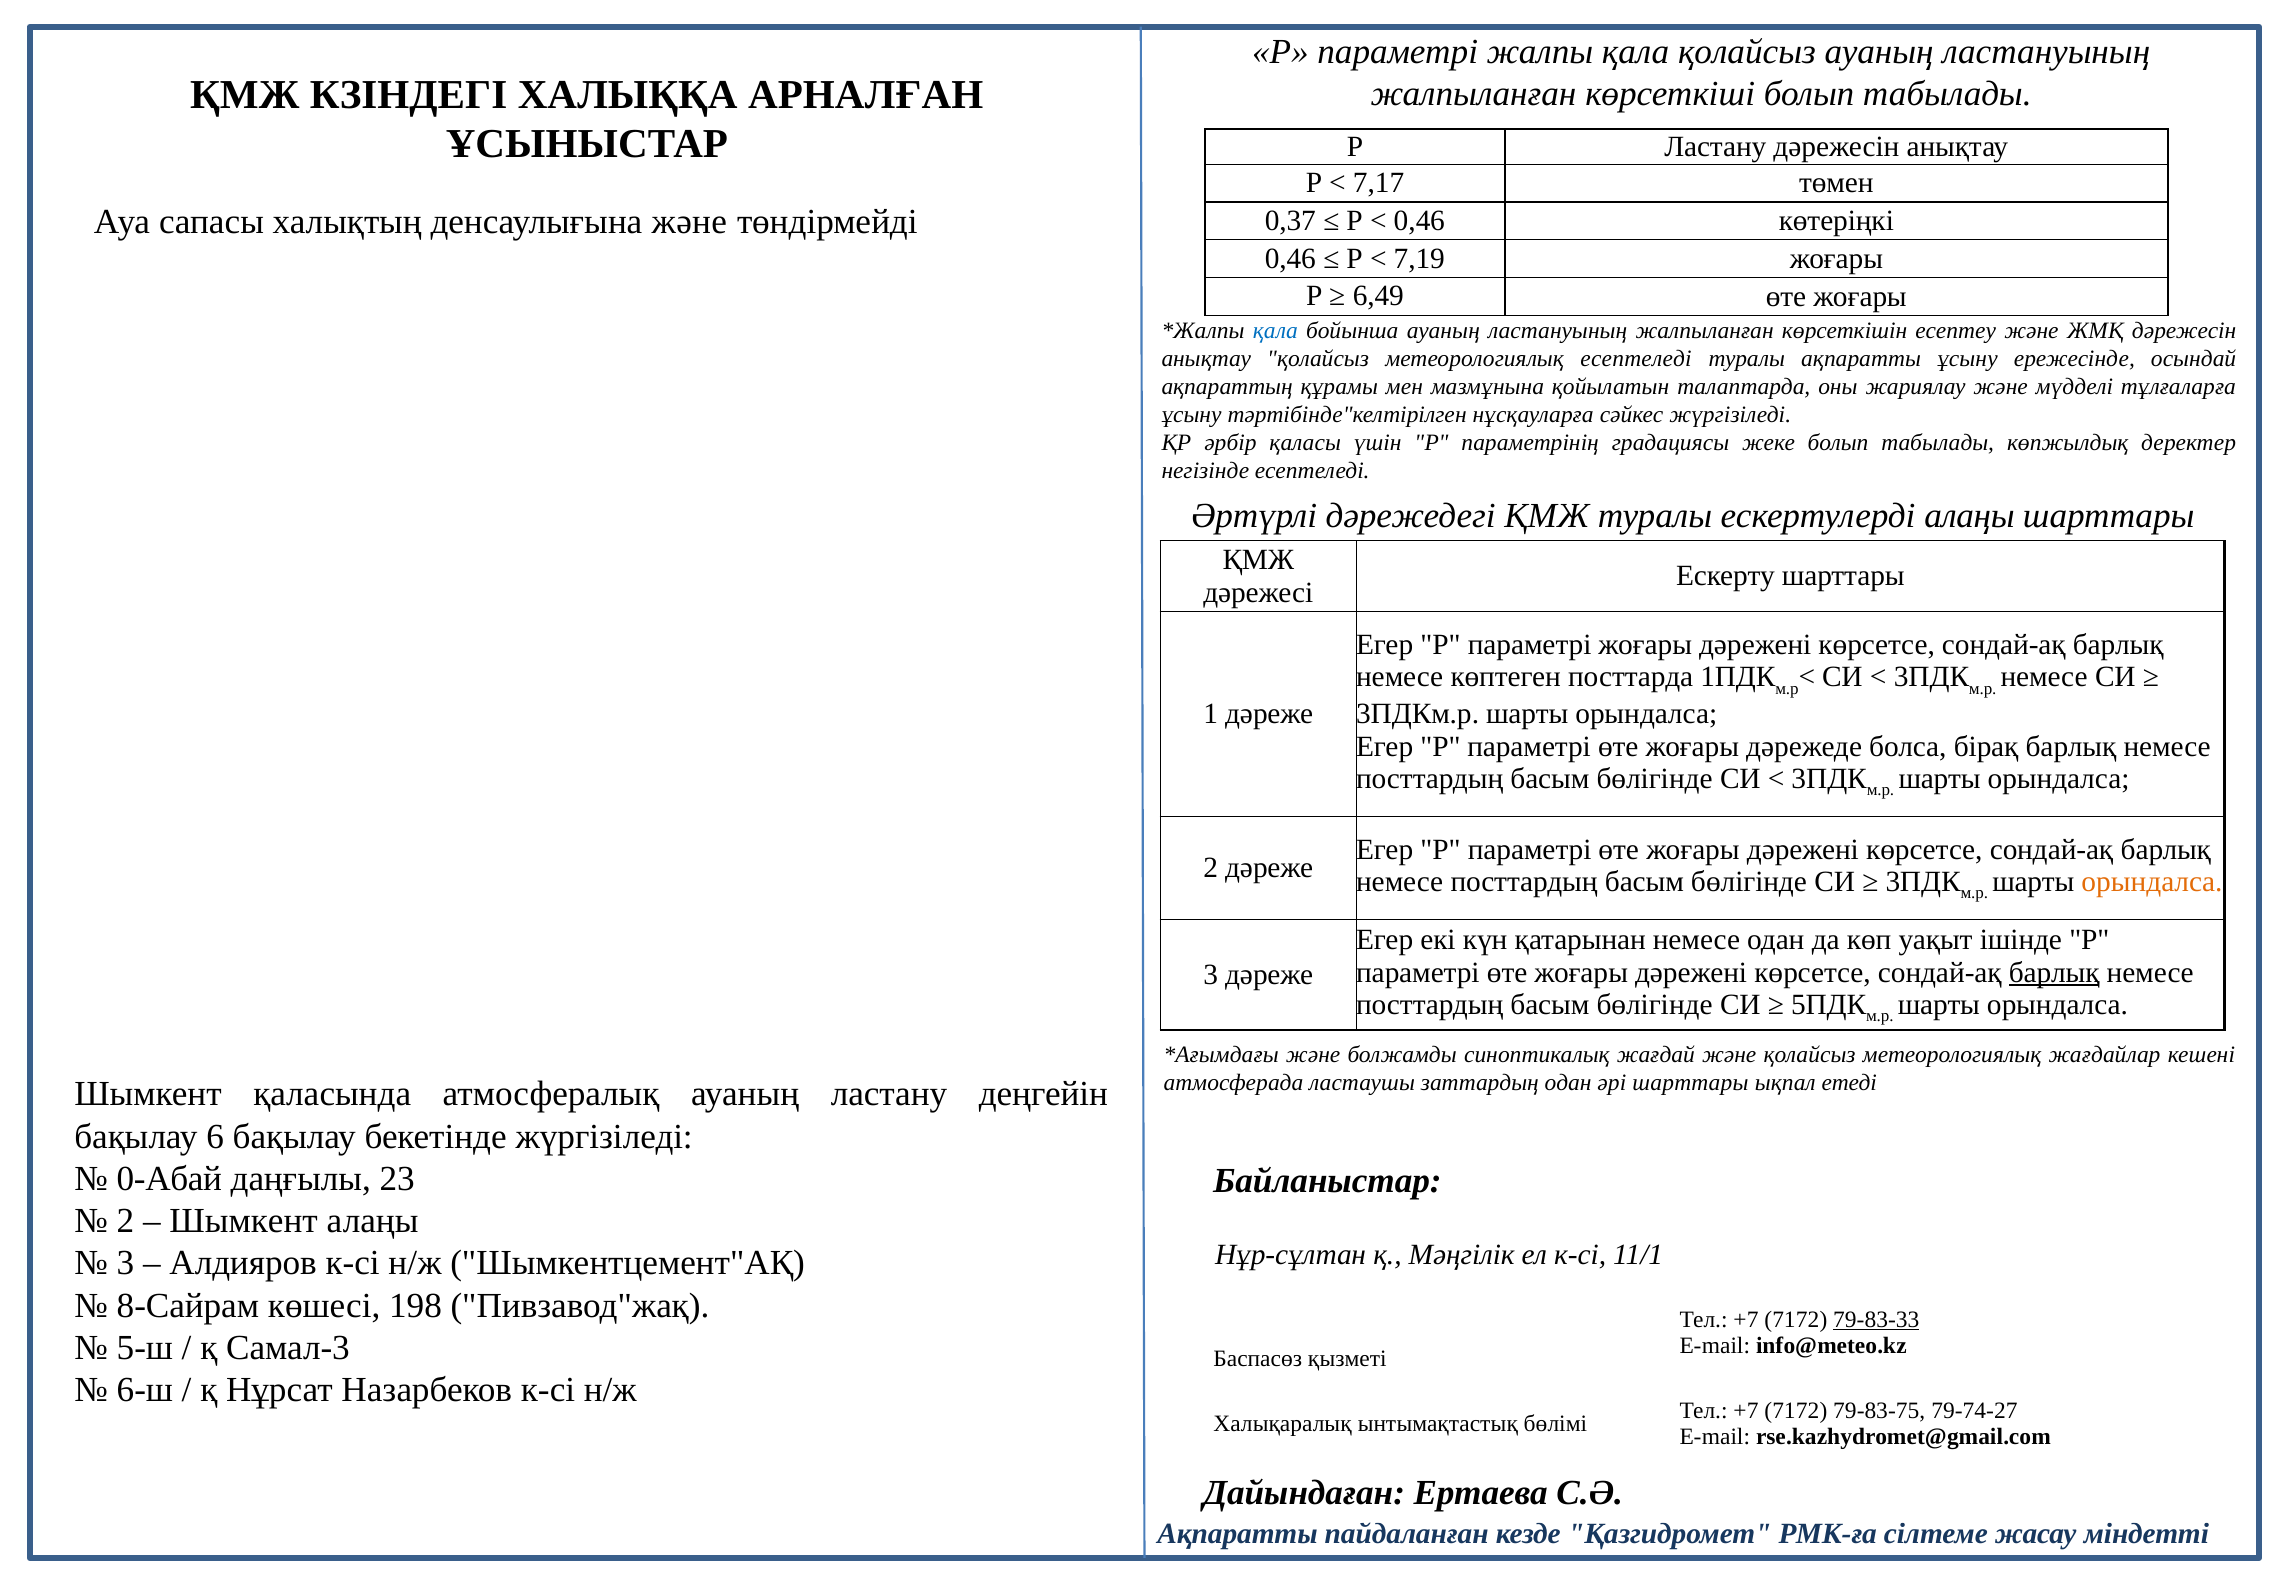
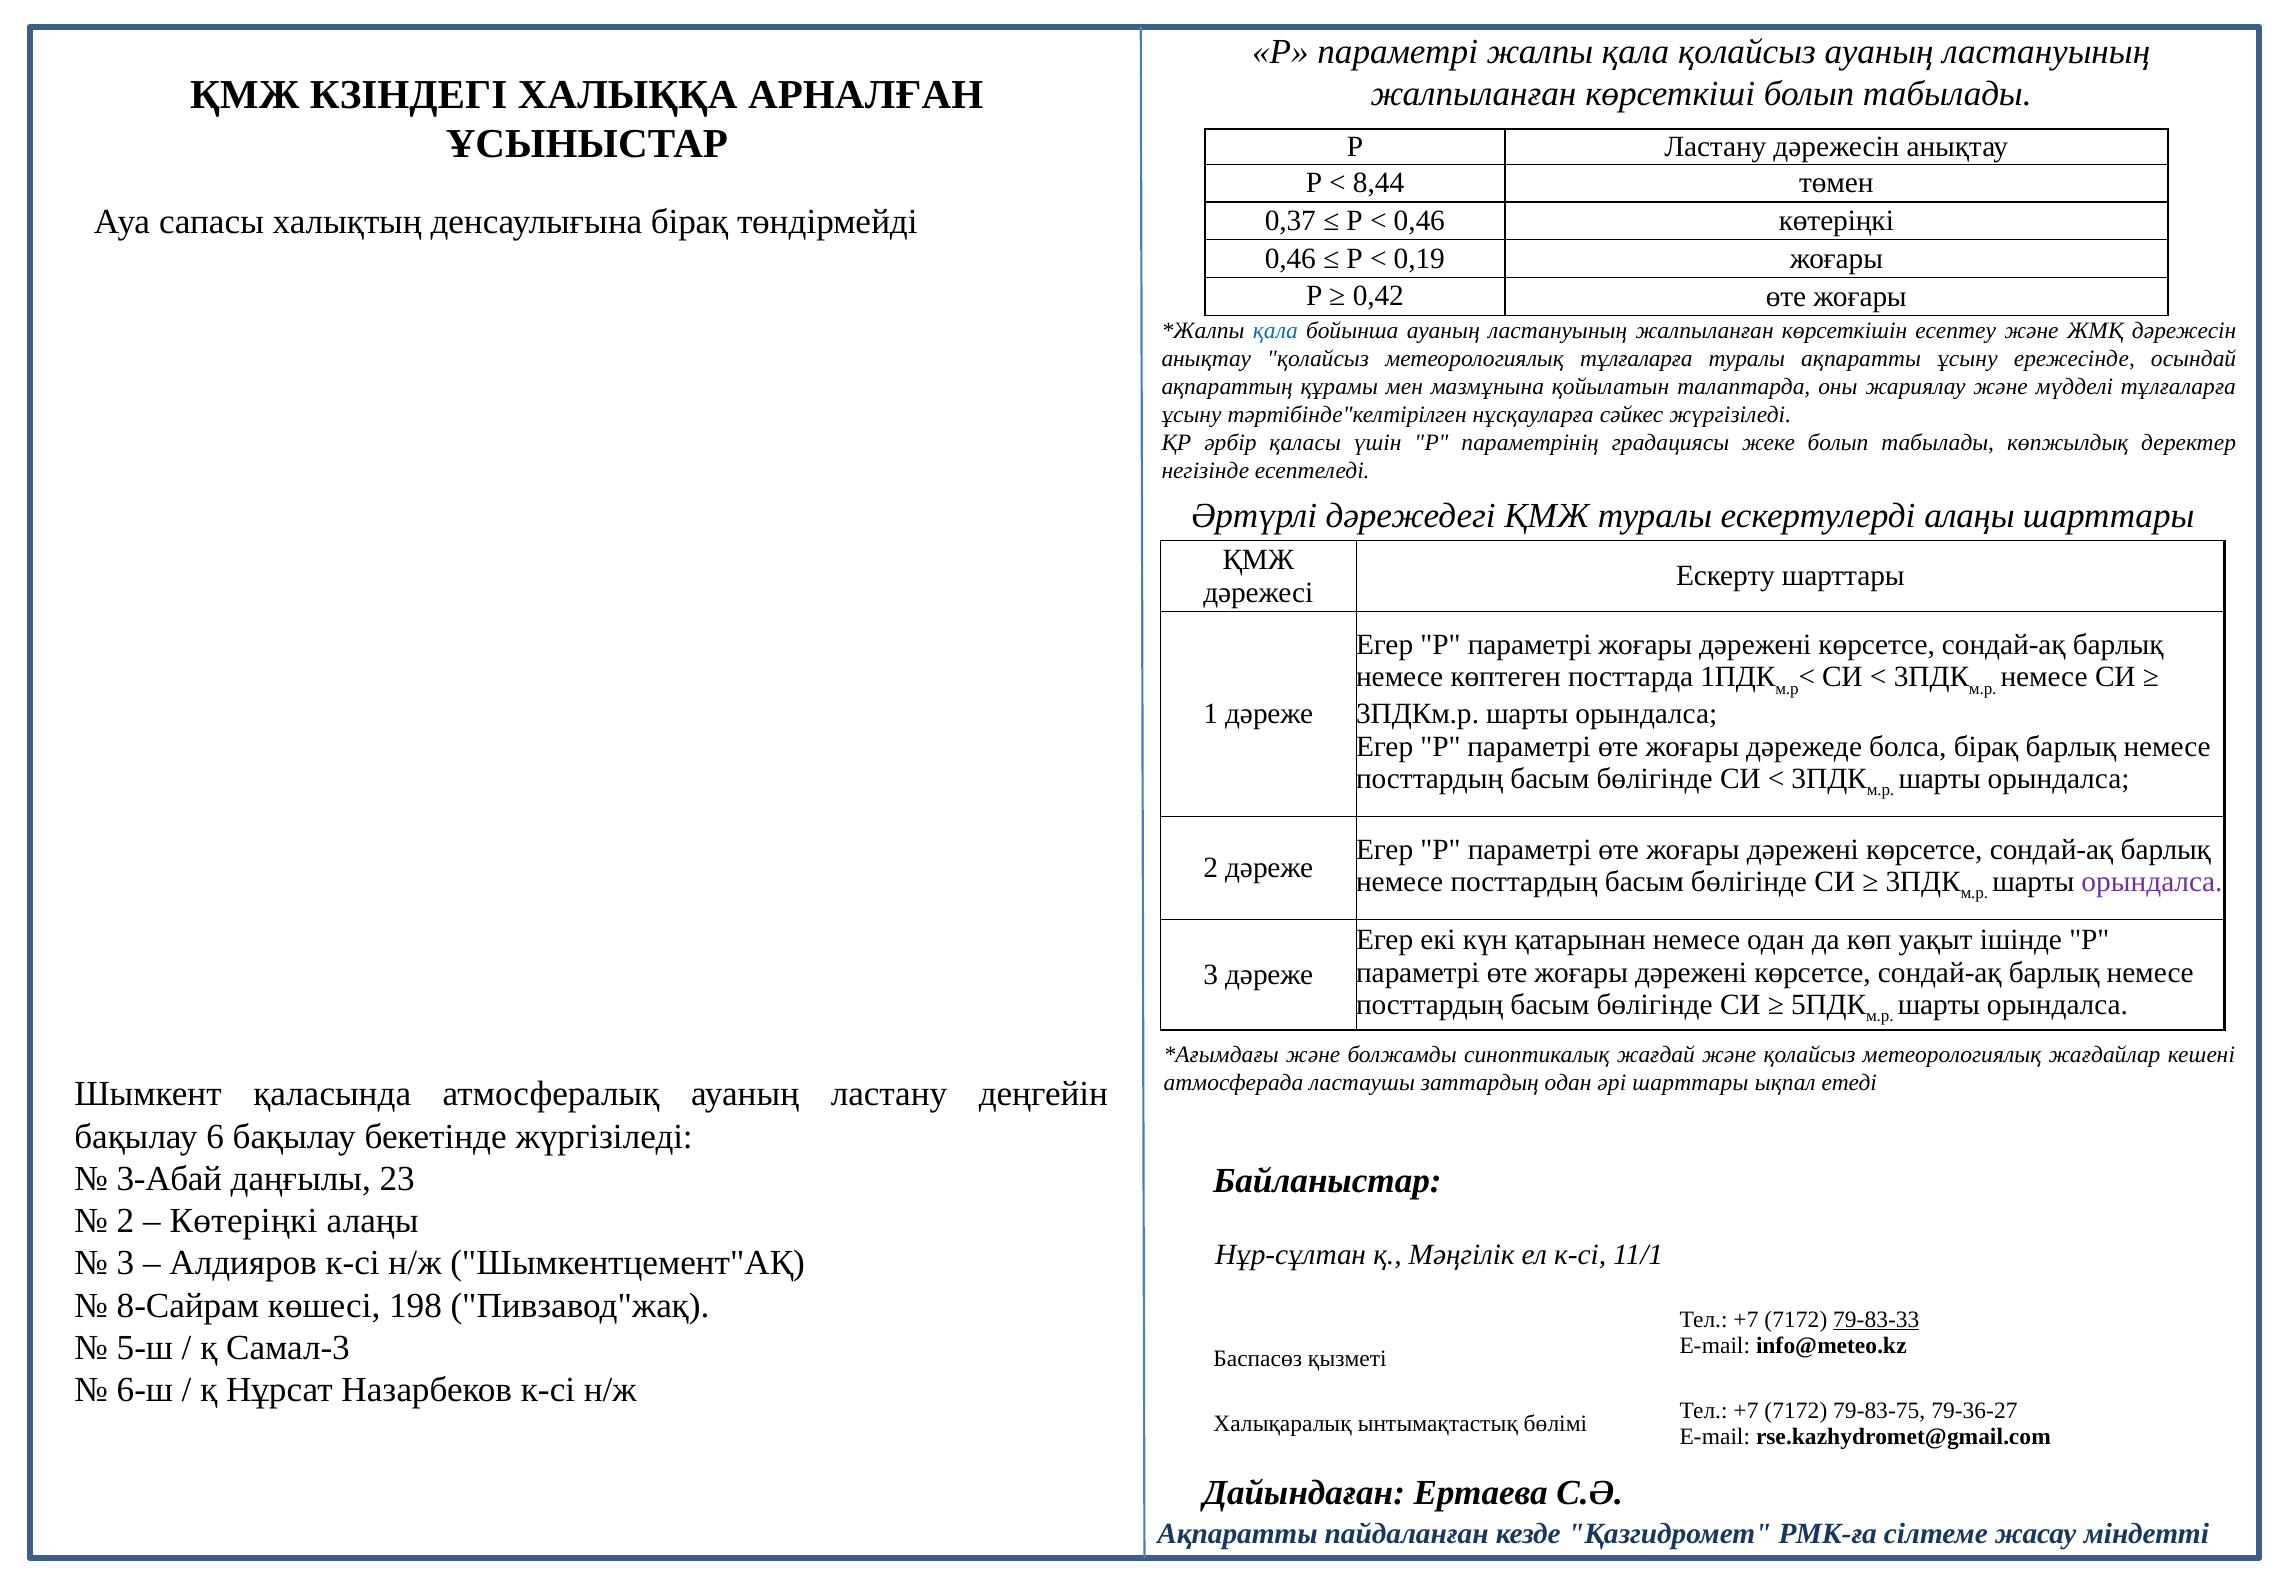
7,17: 7,17 -> 8,44
денсаулығына және: және -> бірақ
7,19: 7,19 -> 0,19
6,49: 6,49 -> 0,42
метеорологиялық есептеледі: есептеледі -> тұлғаларға
орындалса at (2152, 882) colour: orange -> purple
барлық at (2054, 972) underline: present -> none
0-Абай: 0-Абай -> 3-Абай
Шымкент at (244, 1221): Шымкент -> Көтеріңкі
79-74-27: 79-74-27 -> 79-36-27
